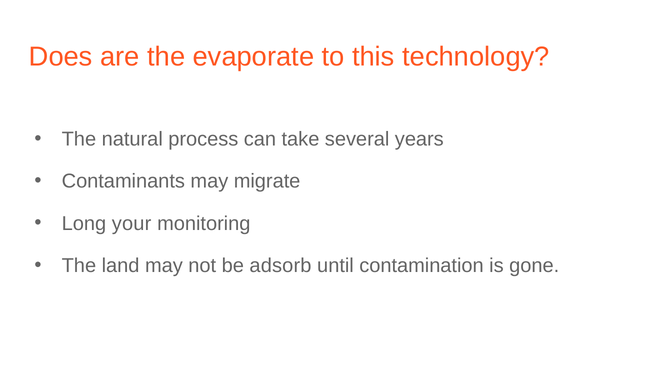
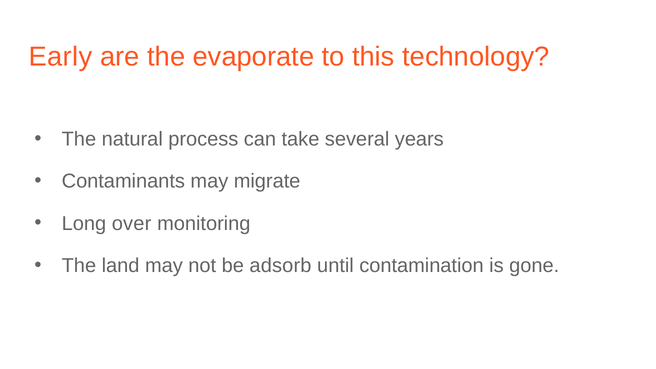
Does: Does -> Early
your: your -> over
